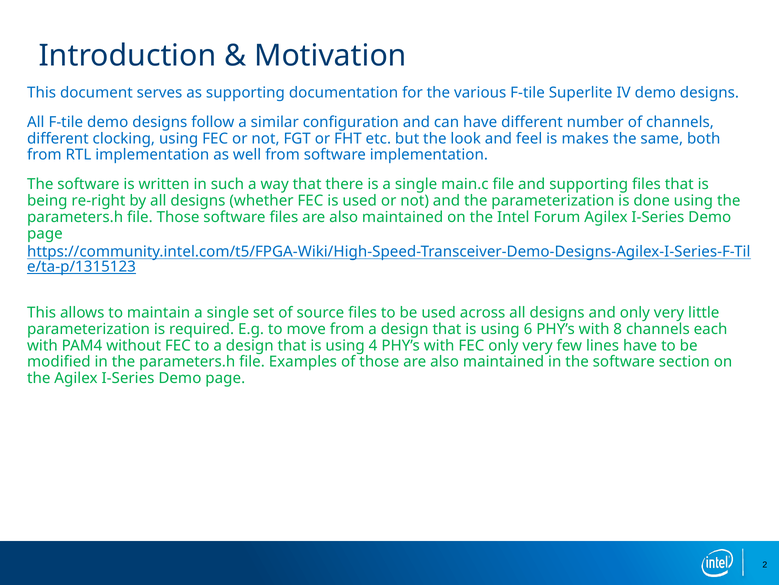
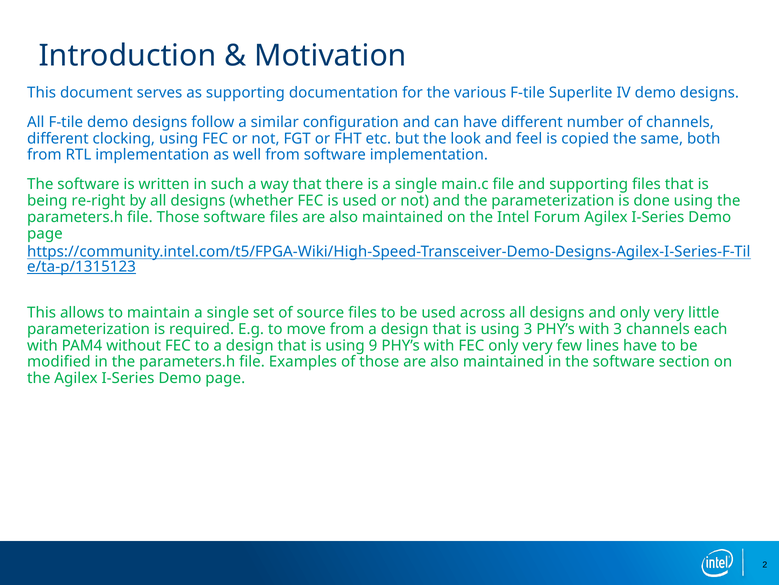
makes: makes -> copied
using 6: 6 -> 3
with 8: 8 -> 3
4: 4 -> 9
